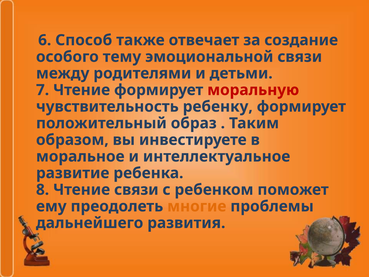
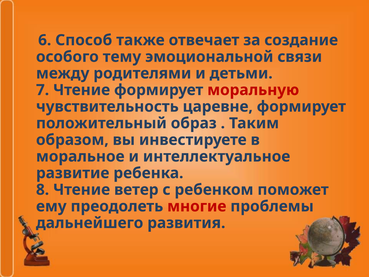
ребенку: ребенку -> царевне
Чтение связи: связи -> ветер
многие colour: orange -> red
